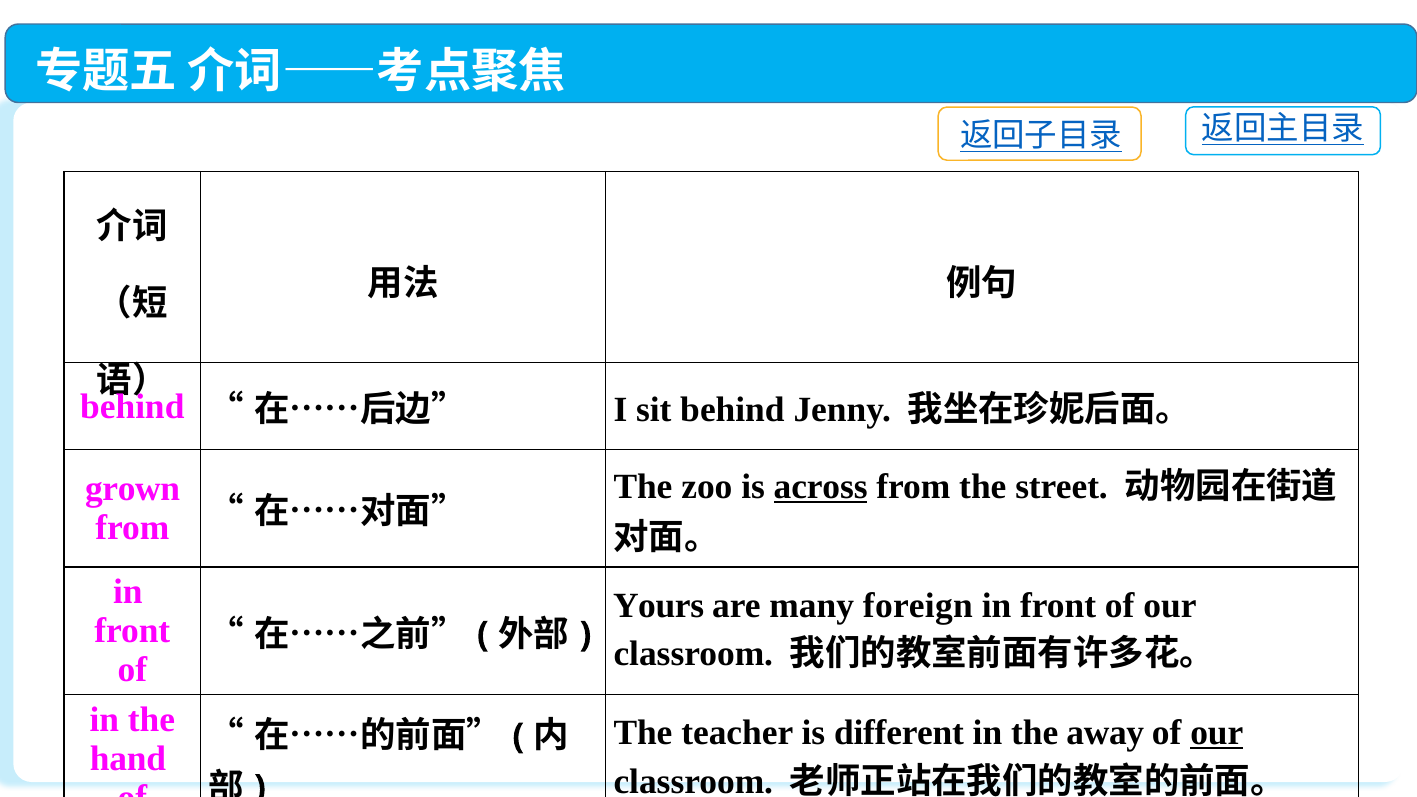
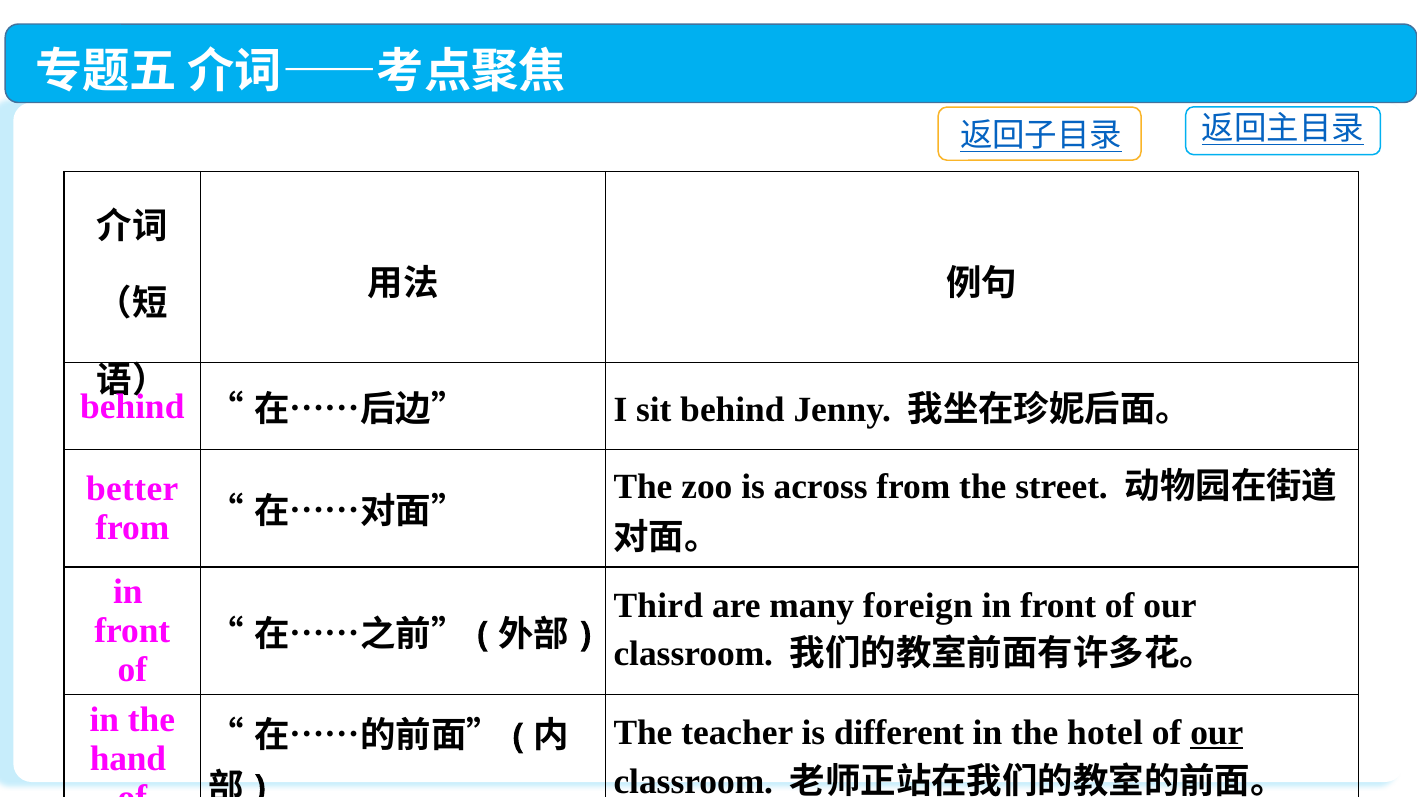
across underline: present -> none
grown: grown -> better
Yours: Yours -> Third
away: away -> hotel
